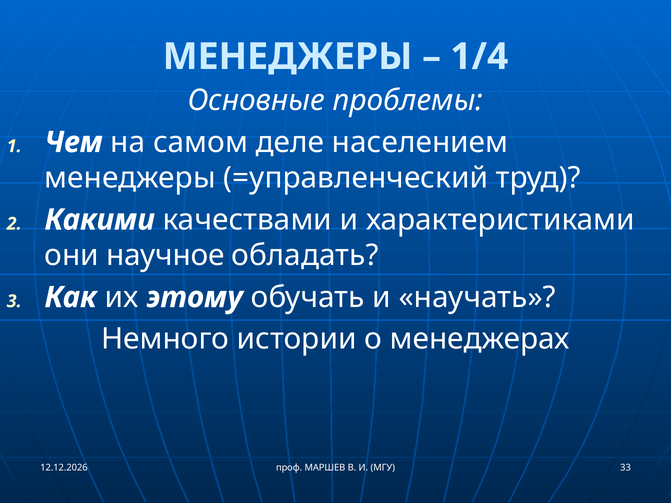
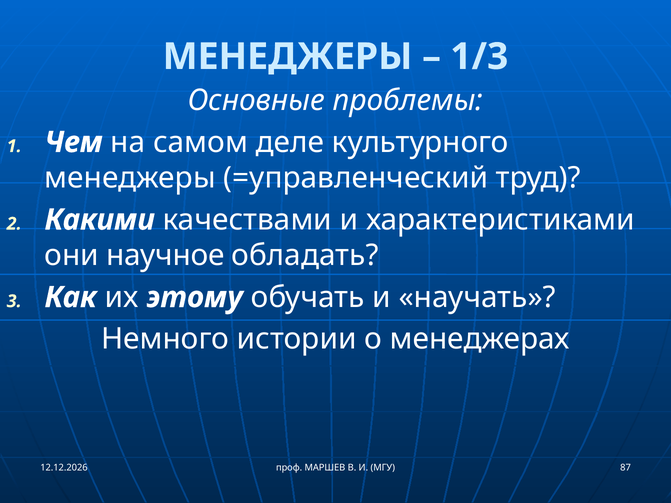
1/4: 1/4 -> 1/3
населением: населением -> культурного
33: 33 -> 87
